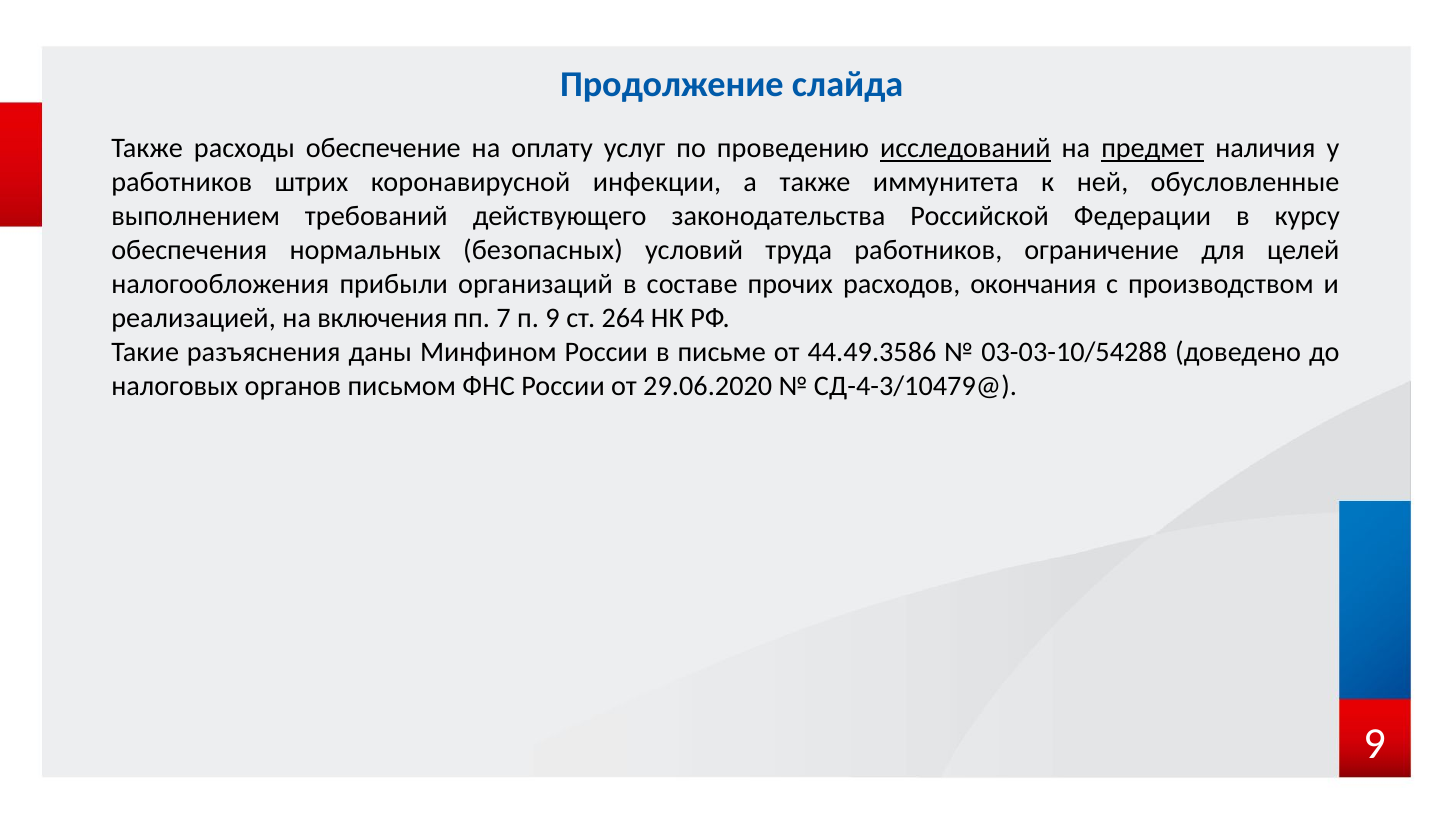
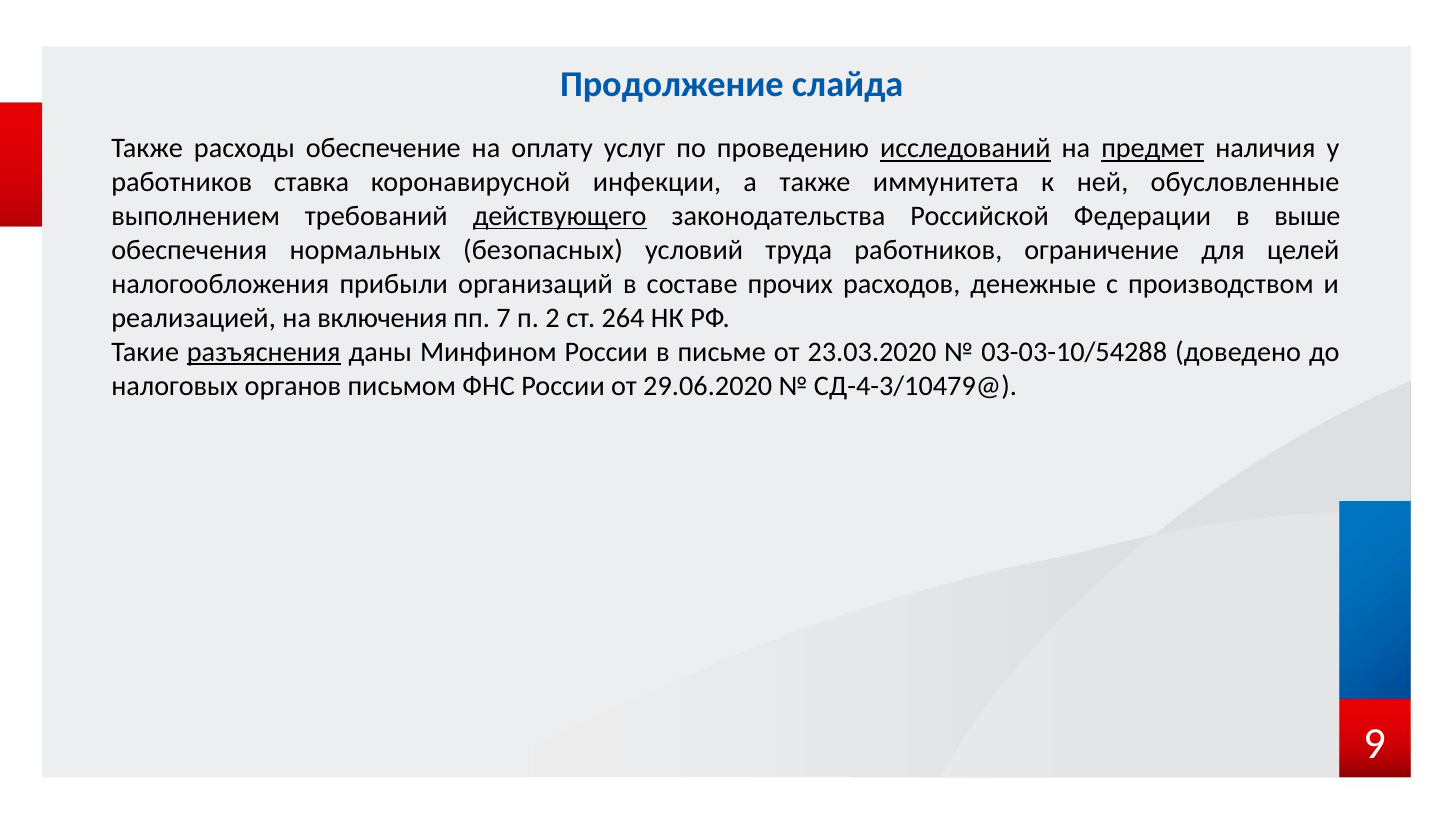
штрих: штрих -> ставка
действующего underline: none -> present
курсу: курсу -> выше
окончания: окончания -> денежные
п 9: 9 -> 2
разъяснения underline: none -> present
44.49.3586: 44.49.3586 -> 23.03.2020
